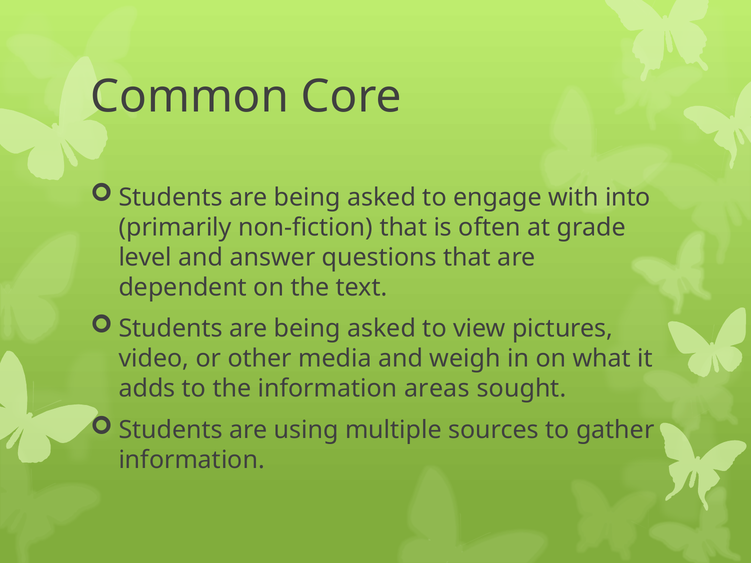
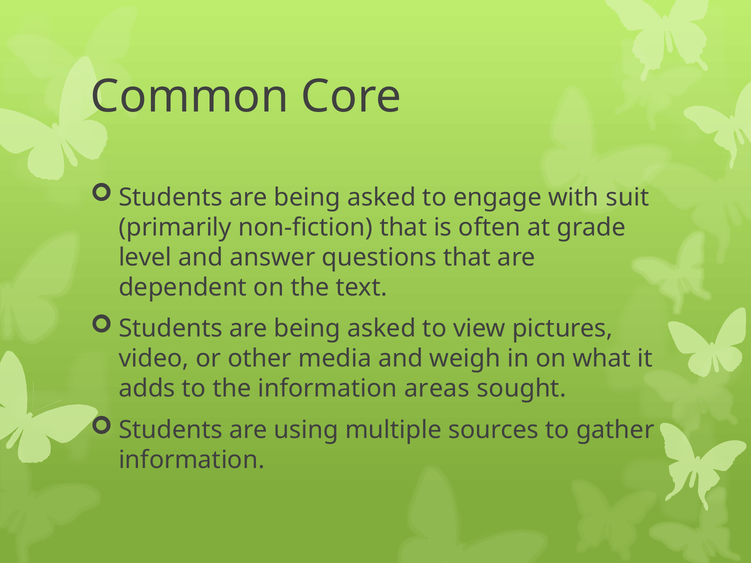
into: into -> suit
